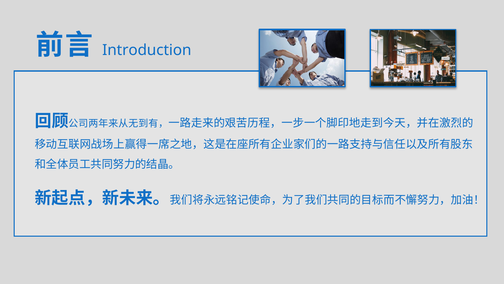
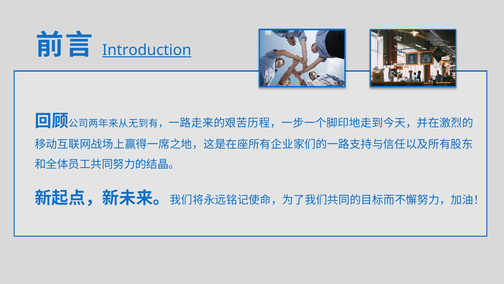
Introduction underline: none -> present
